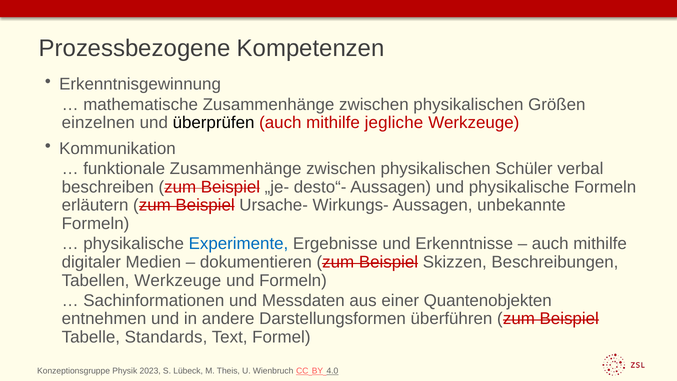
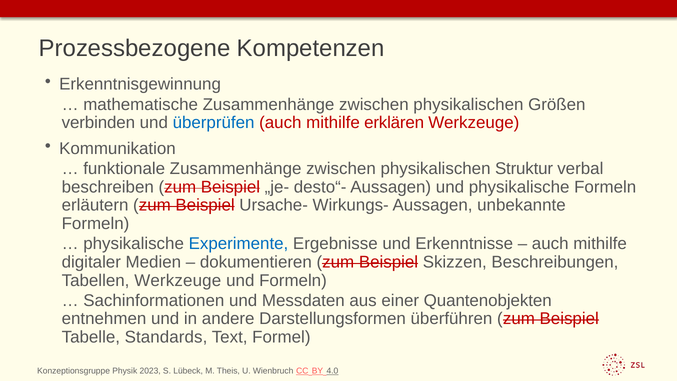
einzelnen: einzelnen -> verbinden
überprüfen colour: black -> blue
jegliche: jegliche -> erklären
Schüler: Schüler -> Struktur
